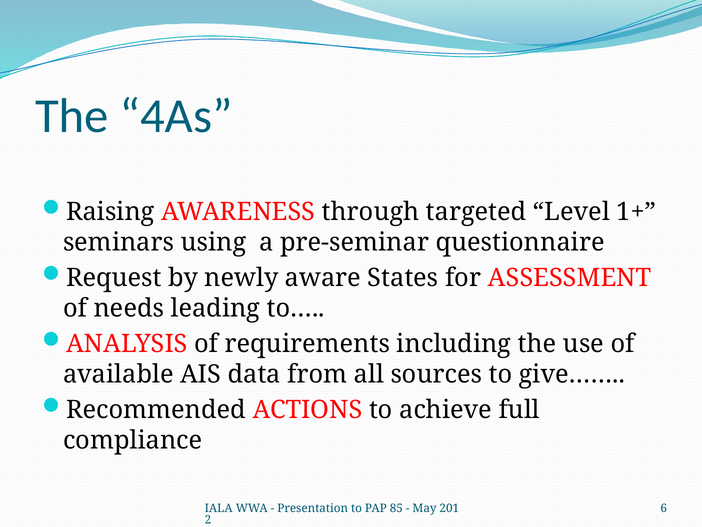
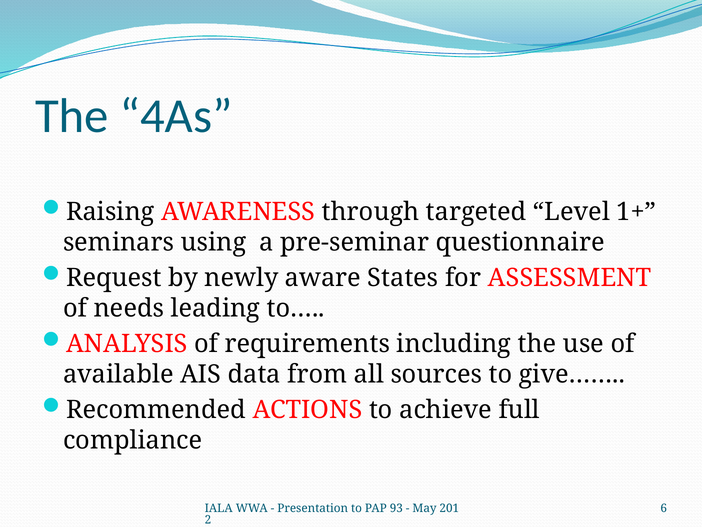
85: 85 -> 93
